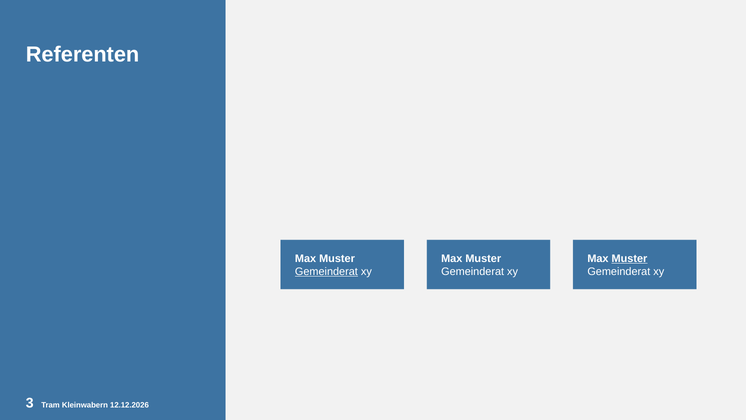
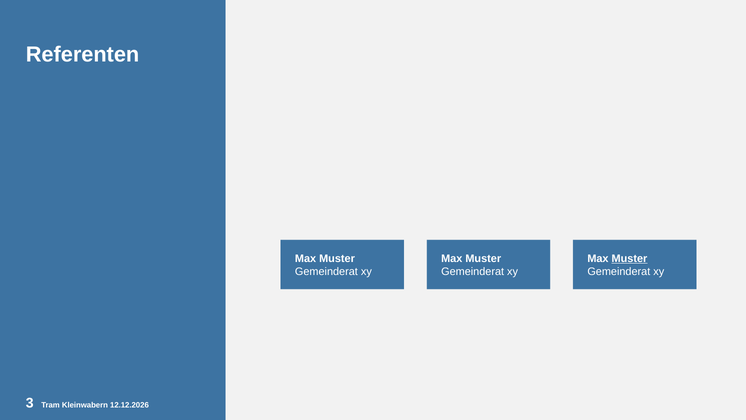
Gemeinderat at (326, 271) underline: present -> none
